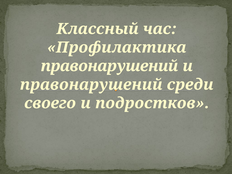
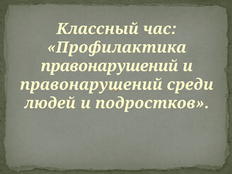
своего: своего -> людей
